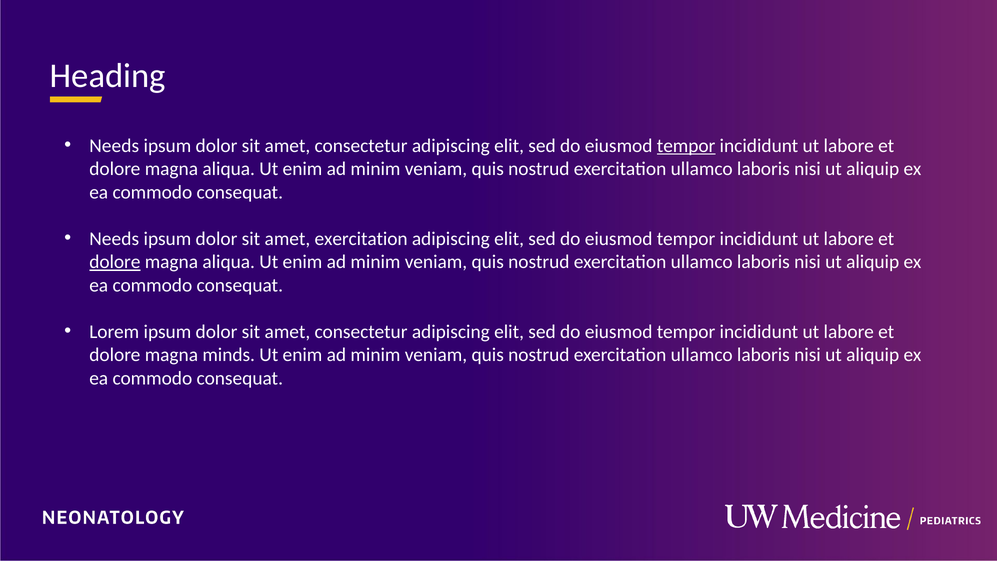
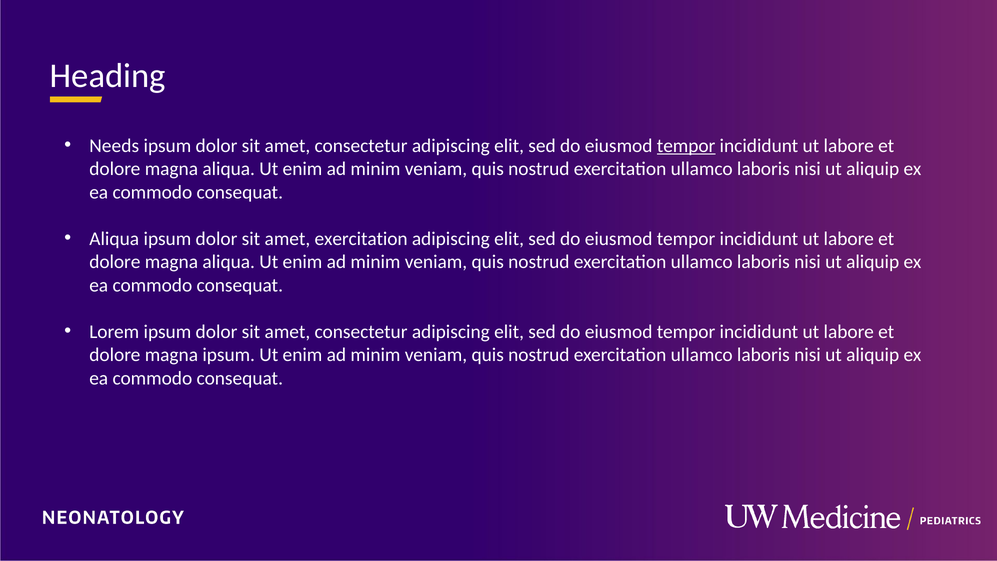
Needs at (114, 239): Needs -> Aliqua
dolore at (115, 262) underline: present -> none
magna minds: minds -> ipsum
